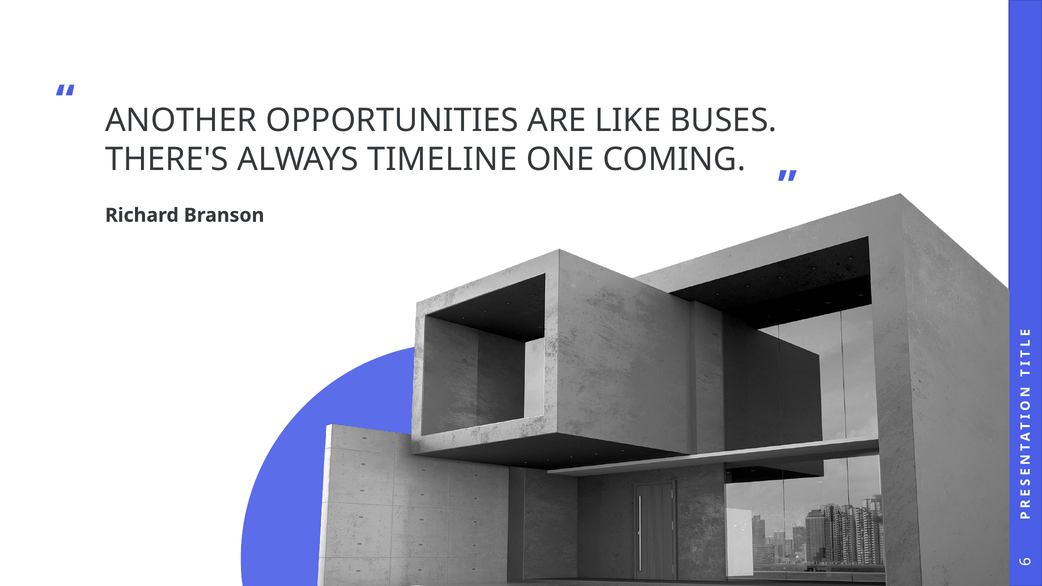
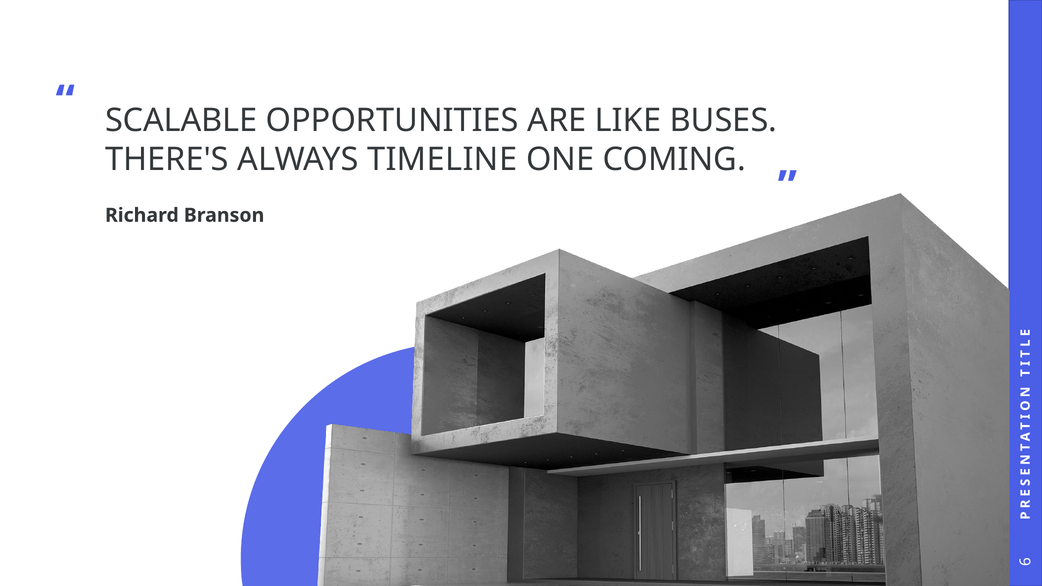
ANOTHER: ANOTHER -> SCALABLE
